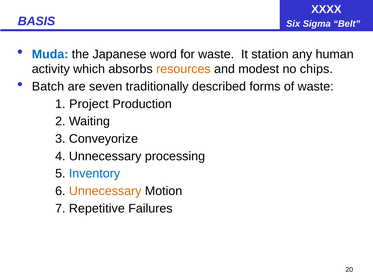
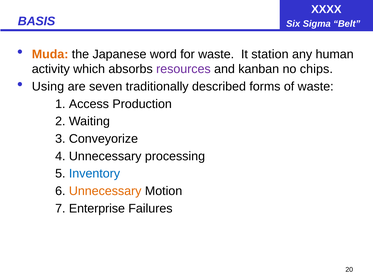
Muda colour: blue -> orange
resources colour: orange -> purple
modest: modest -> kanban
Batch: Batch -> Using
Project: Project -> Access
Repetitive: Repetitive -> Enterprise
